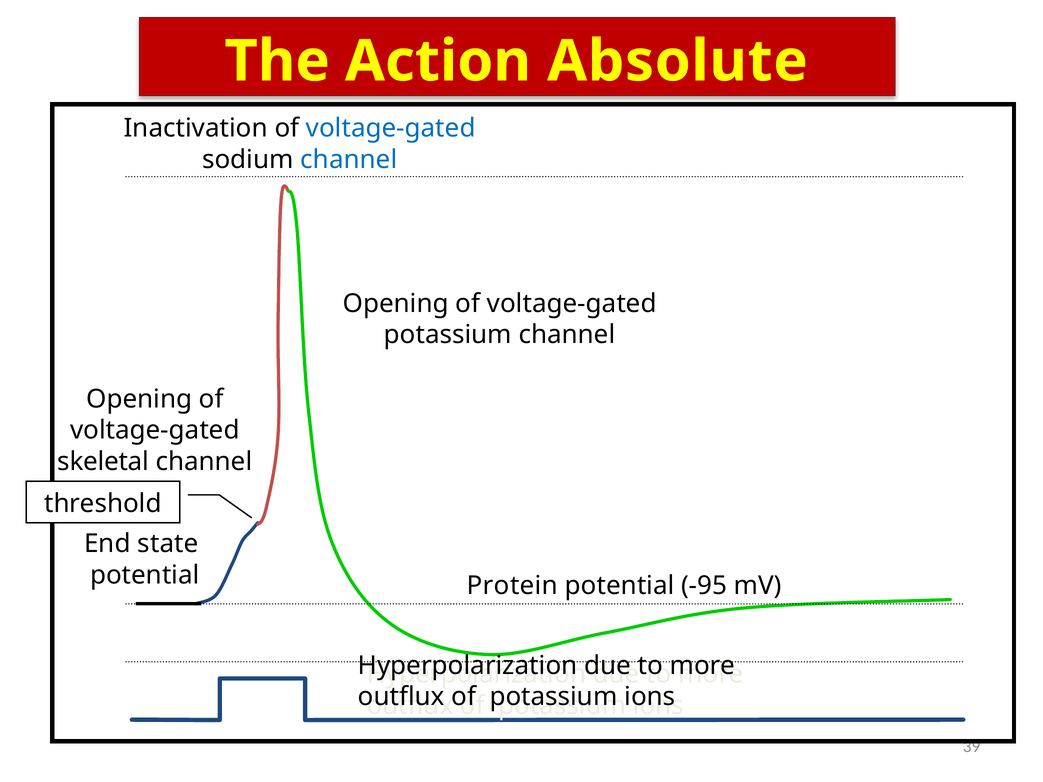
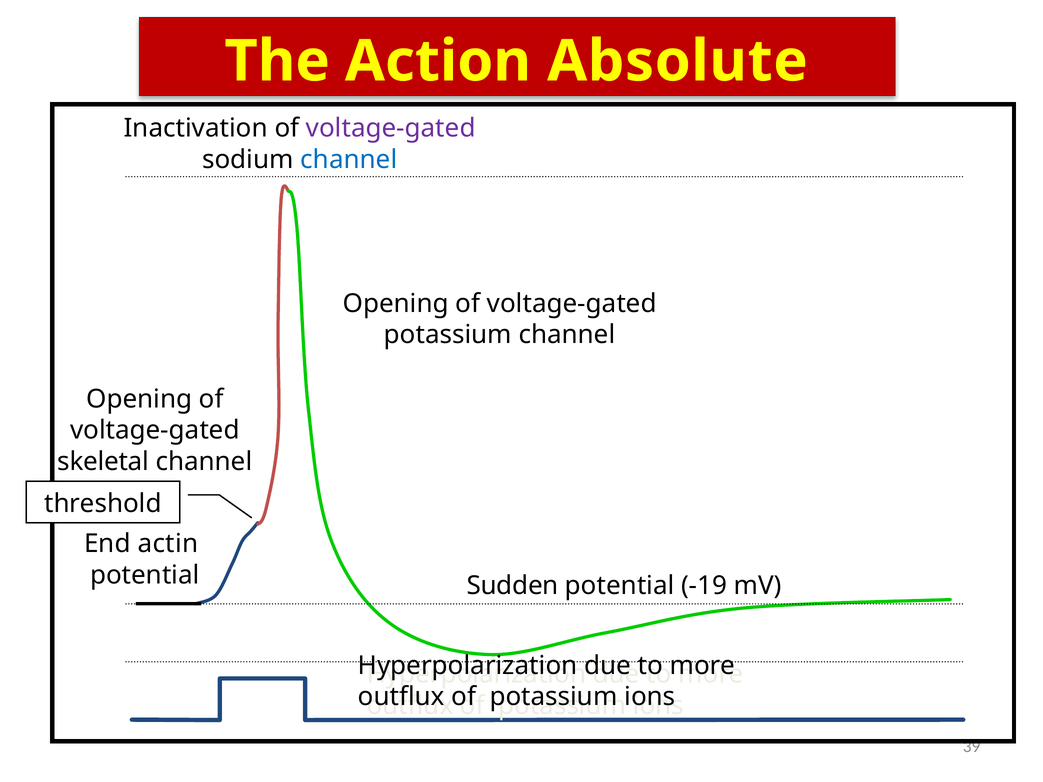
voltage-gated at (391, 128) colour: blue -> purple
state: state -> actin
Protein: Protein -> Sudden
-95: -95 -> -19
